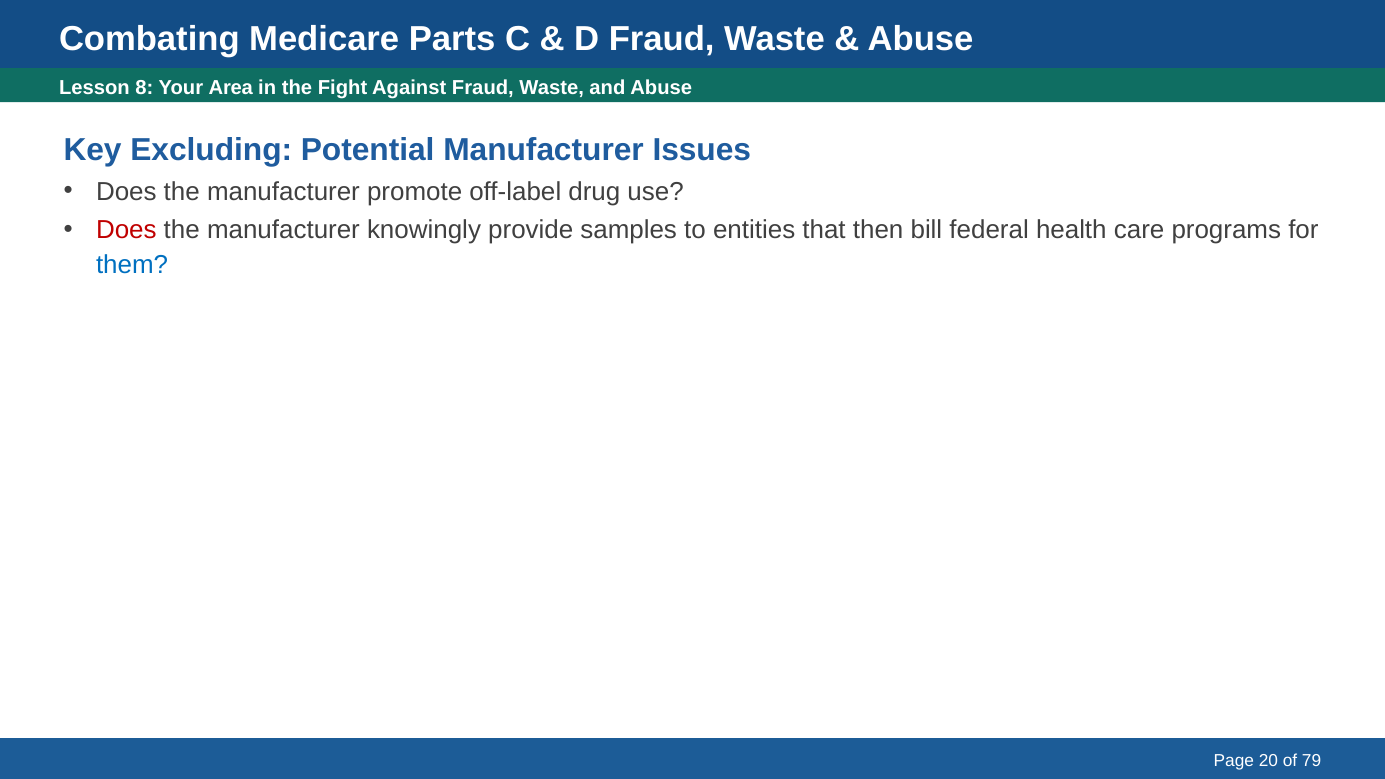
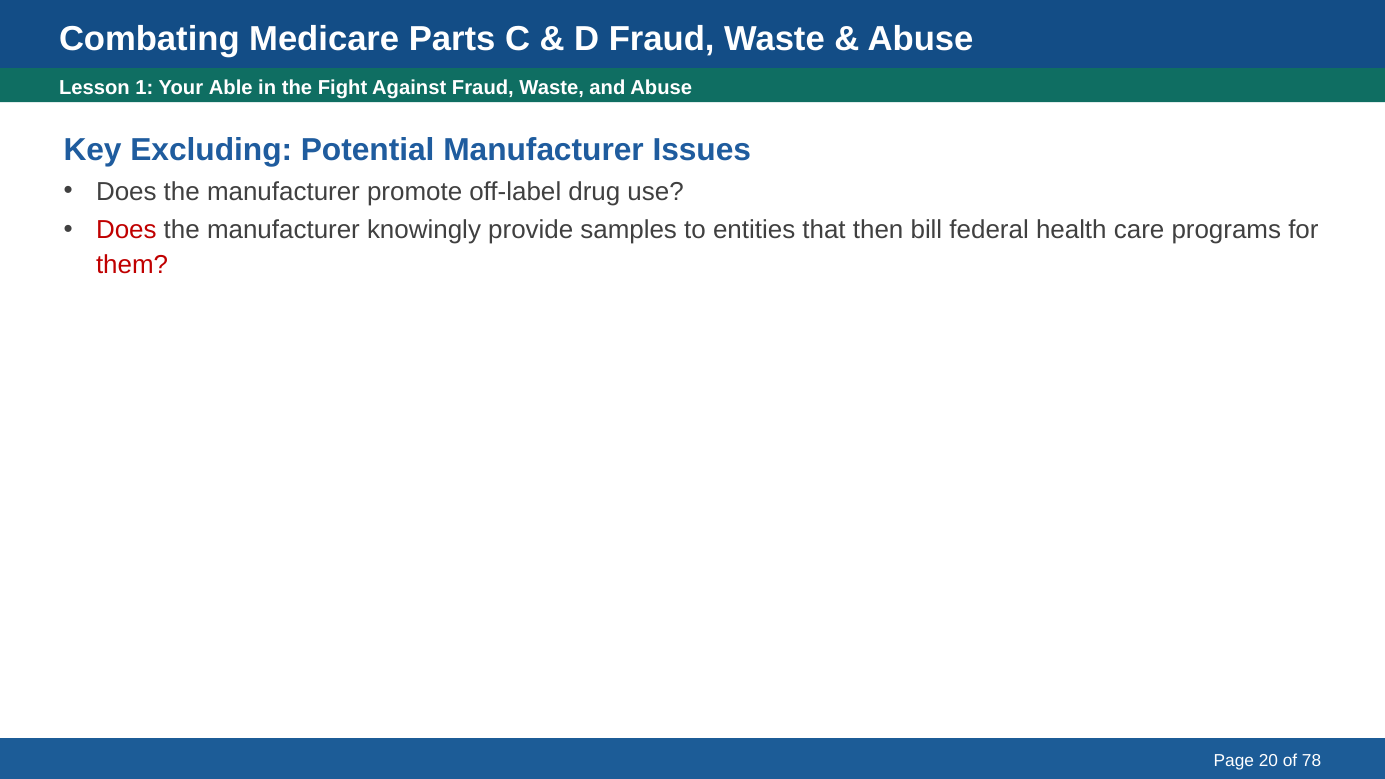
8: 8 -> 1
Area: Area -> Able
them colour: blue -> red
79: 79 -> 78
